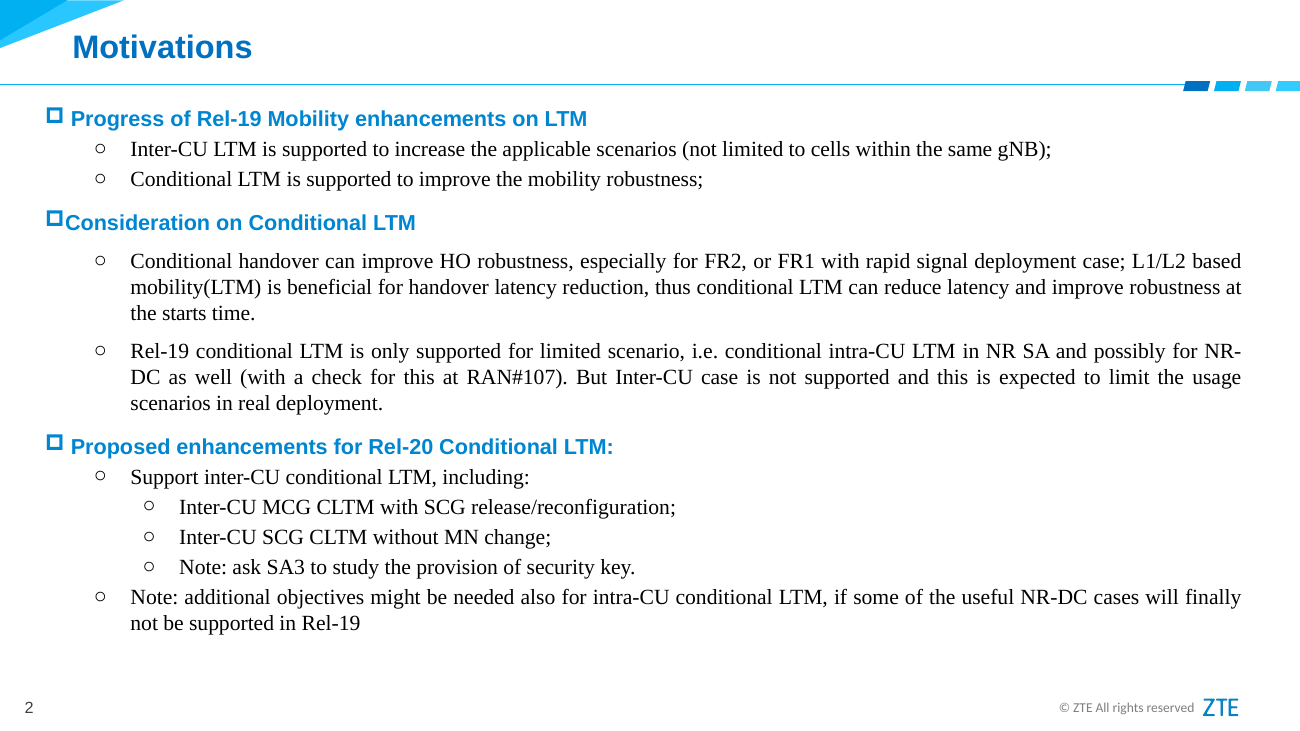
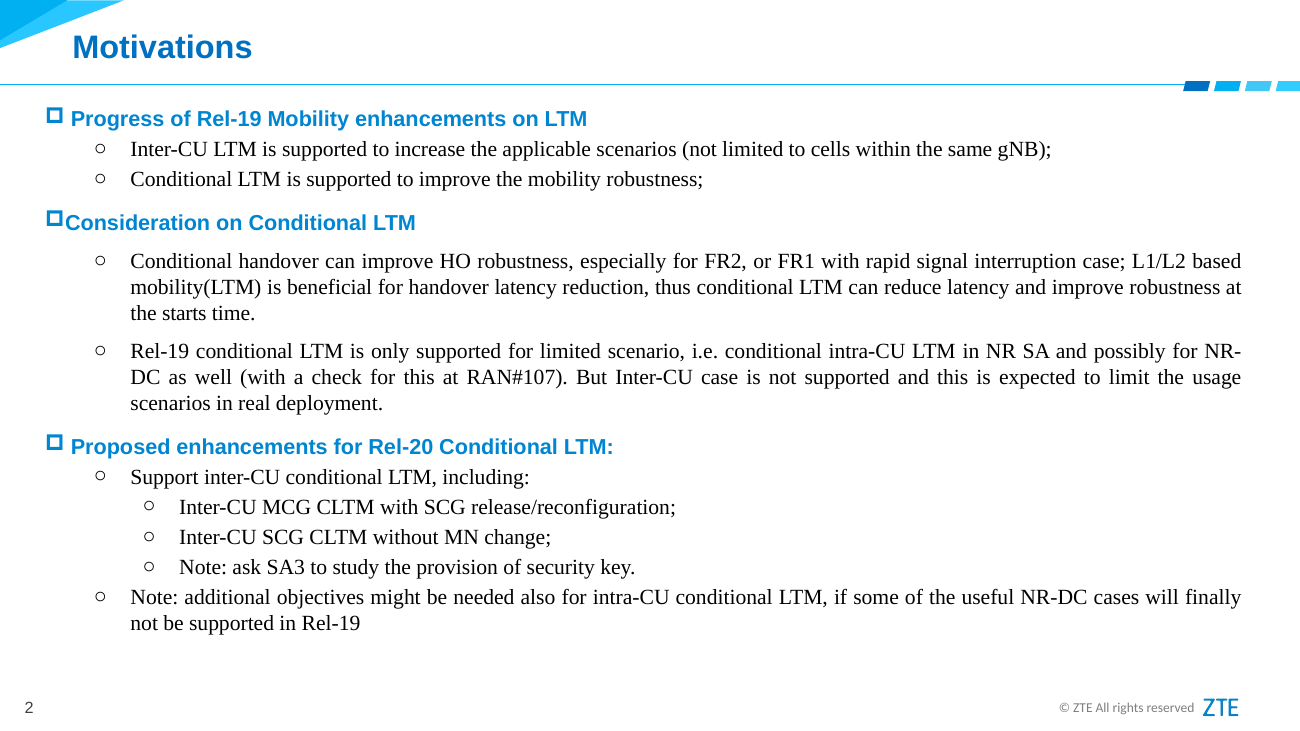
signal deployment: deployment -> interruption
